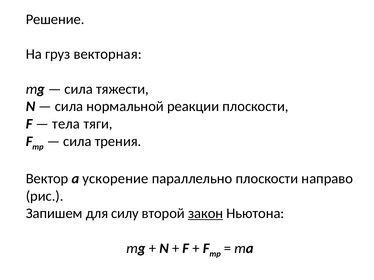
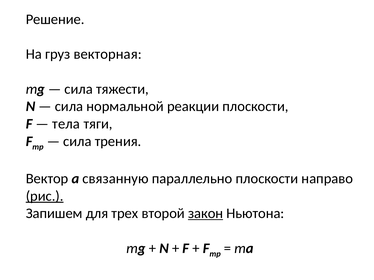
ускорение: ускорение -> связанную
рис underline: none -> present
силу: силу -> трех
